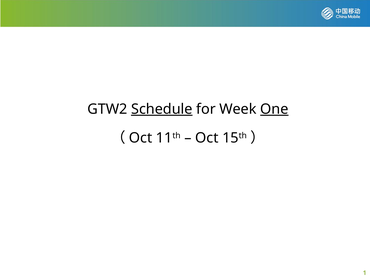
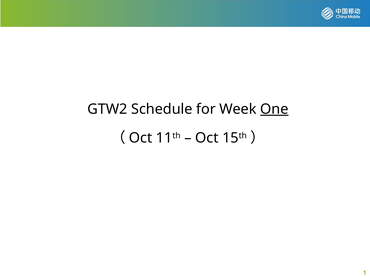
Schedule underline: present -> none
